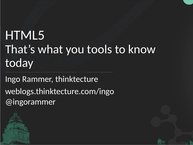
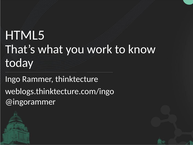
tools: tools -> work
